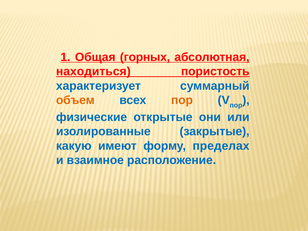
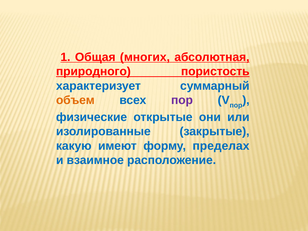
горных: горных -> многих
находиться: находиться -> природного
пор at (182, 100) colour: orange -> purple
